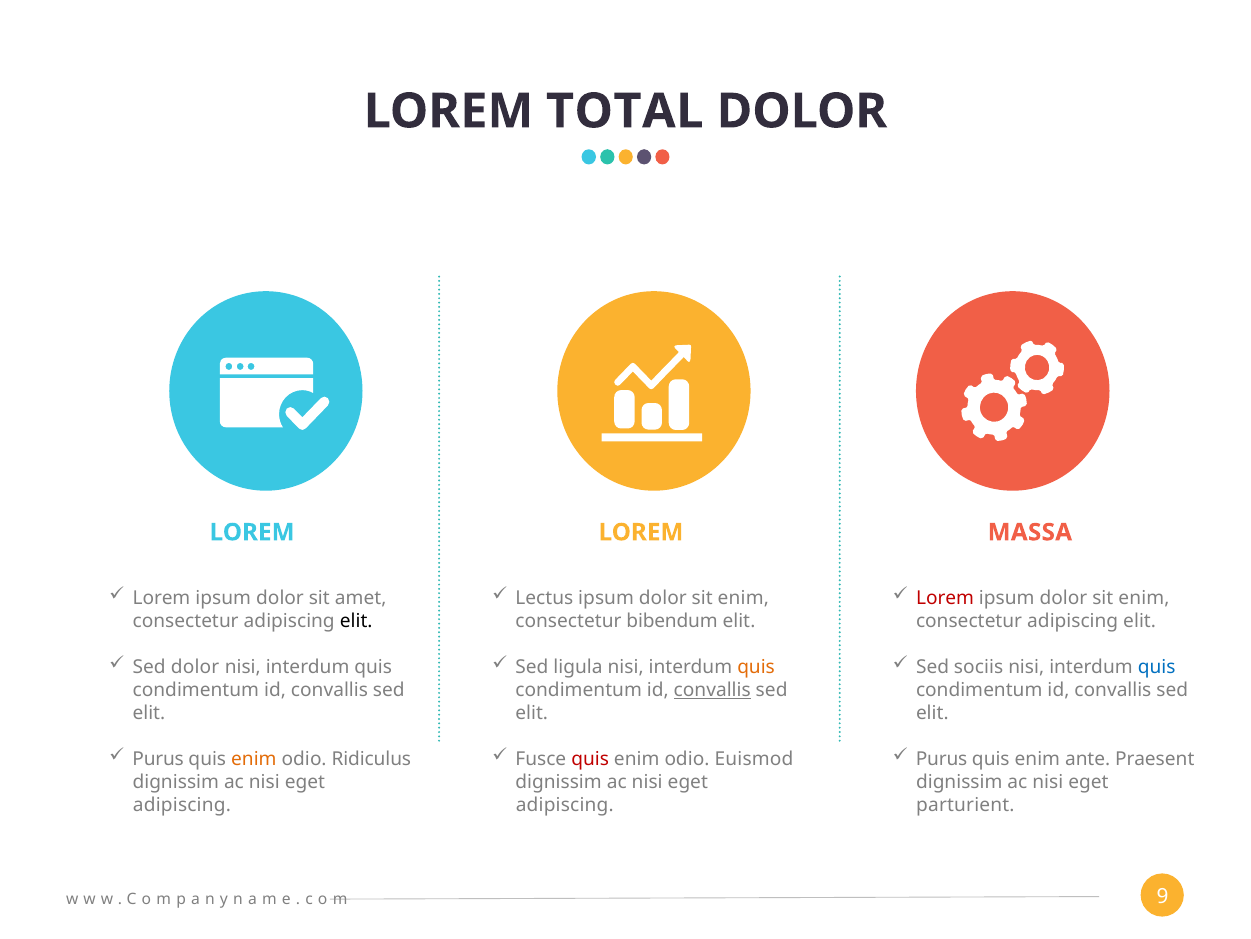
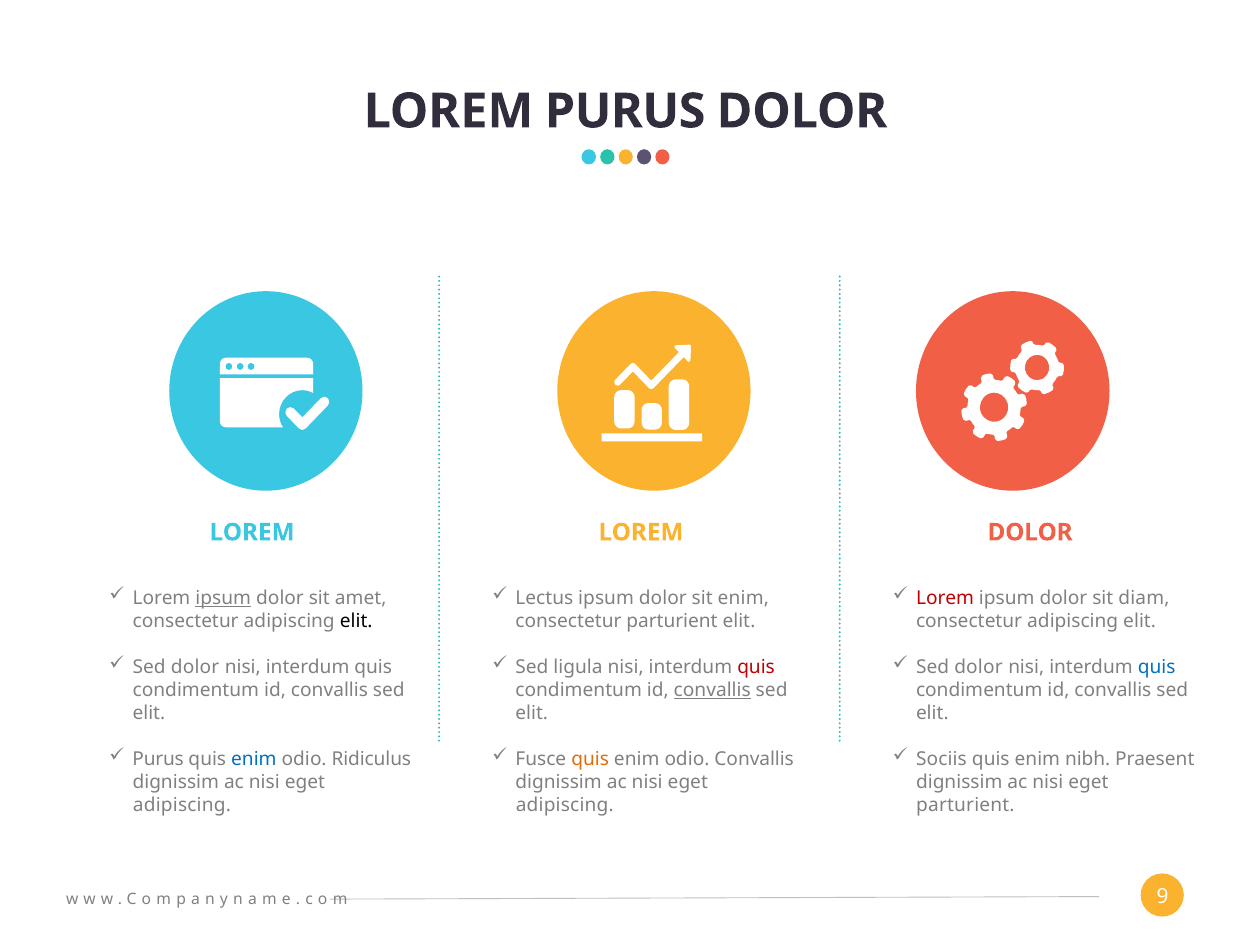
LOREM TOTAL: TOTAL -> PURUS
LOREM MASSA: MASSA -> DOLOR
ipsum at (223, 598) underline: none -> present
enim at (1144, 598): enim -> diam
consectetur bibendum: bibendum -> parturient
quis at (756, 666) colour: orange -> red
sociis at (979, 666): sociis -> dolor
enim at (254, 758) colour: orange -> blue
quis at (590, 758) colour: red -> orange
odio Euismod: Euismod -> Convallis
Purus at (942, 758): Purus -> Sociis
ante: ante -> nibh
